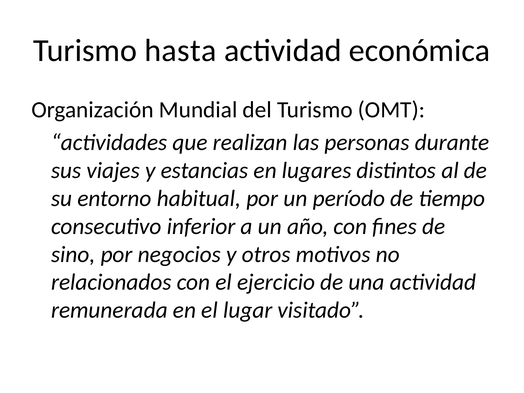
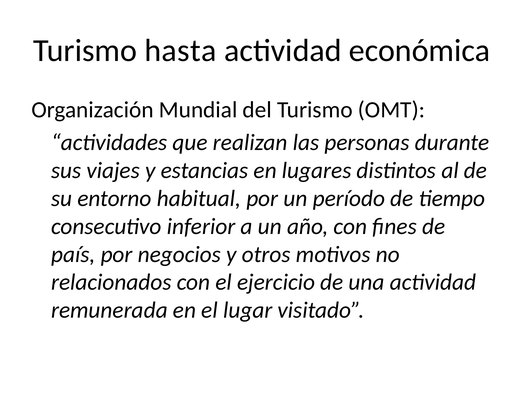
sino: sino -> país
